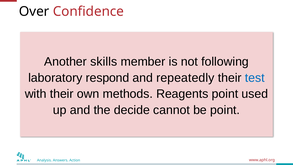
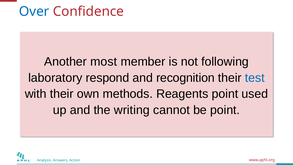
Over colour: black -> blue
skills: skills -> most
repeatedly: repeatedly -> recognition
decide: decide -> writing
